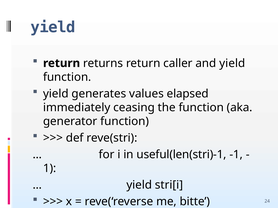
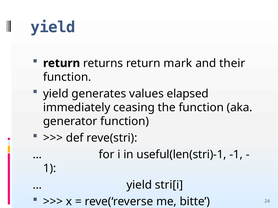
caller: caller -> mark
and yield: yield -> their
